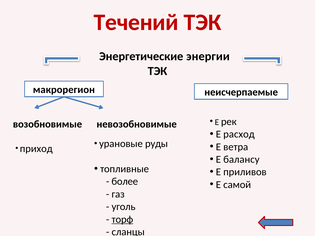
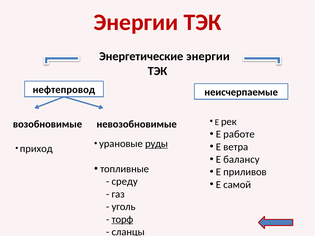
Течений at (136, 22): Течений -> Энергии
макрорегион: макрорегион -> нефтепровод
расход: расход -> работе
руды underline: none -> present
более: более -> среду
